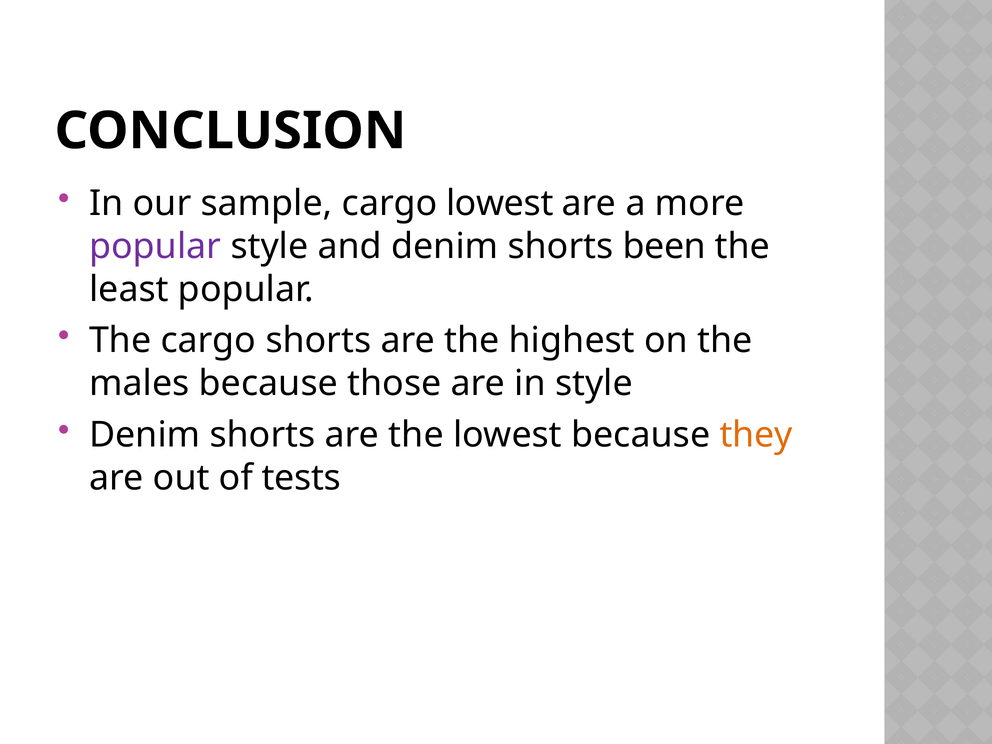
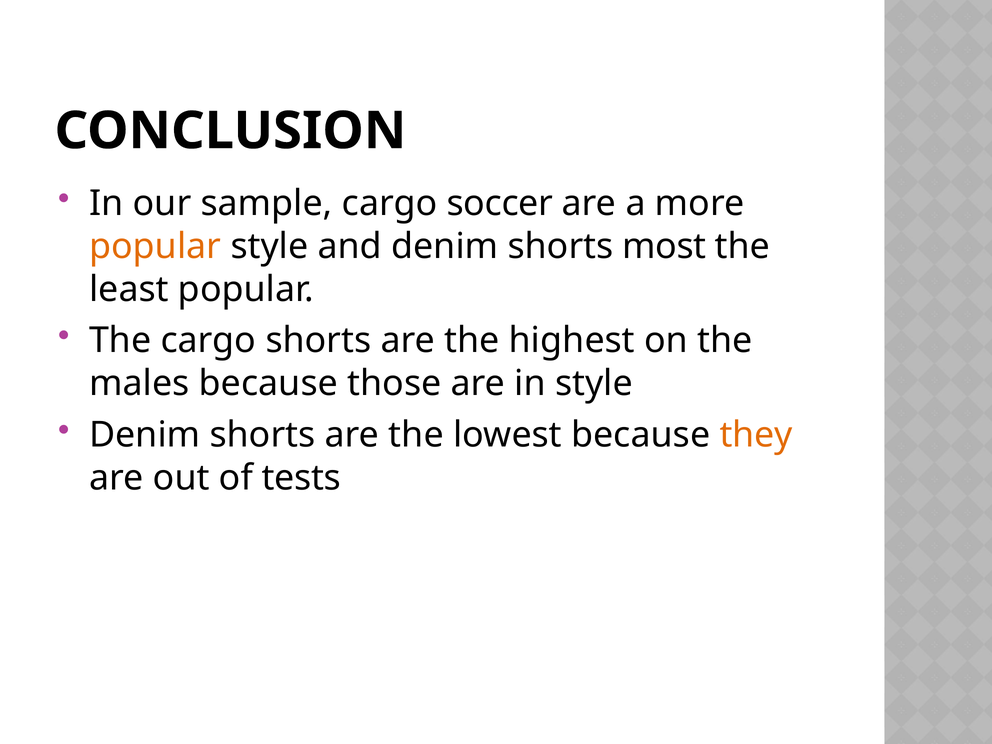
cargo lowest: lowest -> soccer
popular at (155, 246) colour: purple -> orange
been: been -> most
